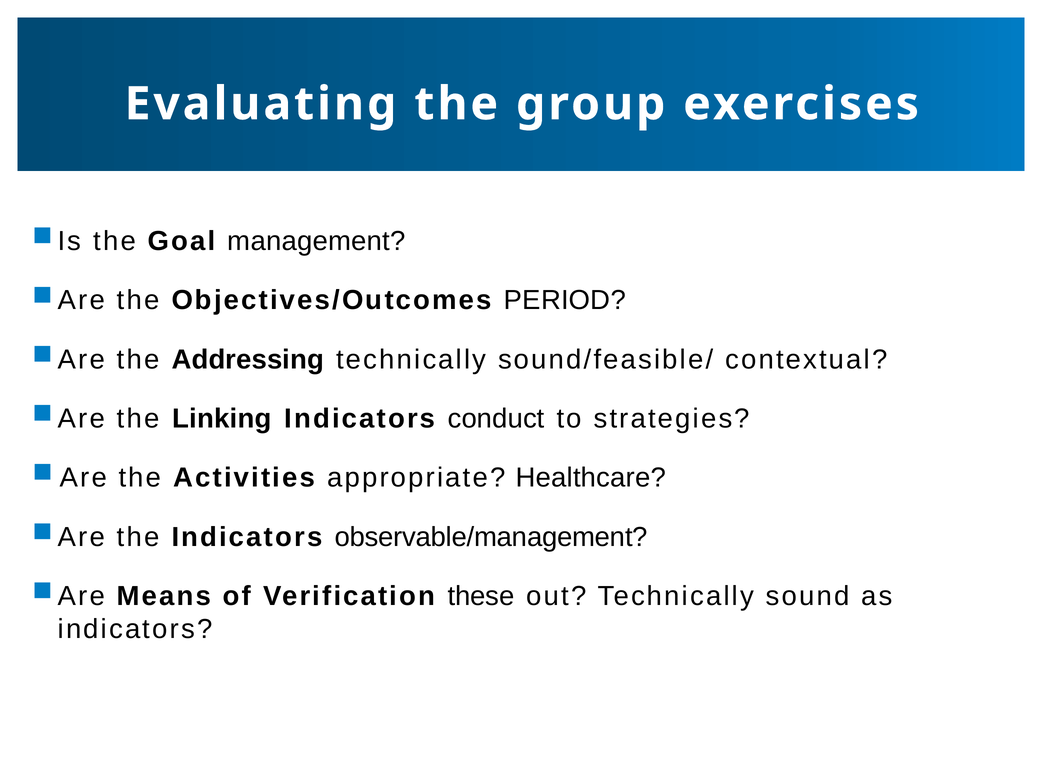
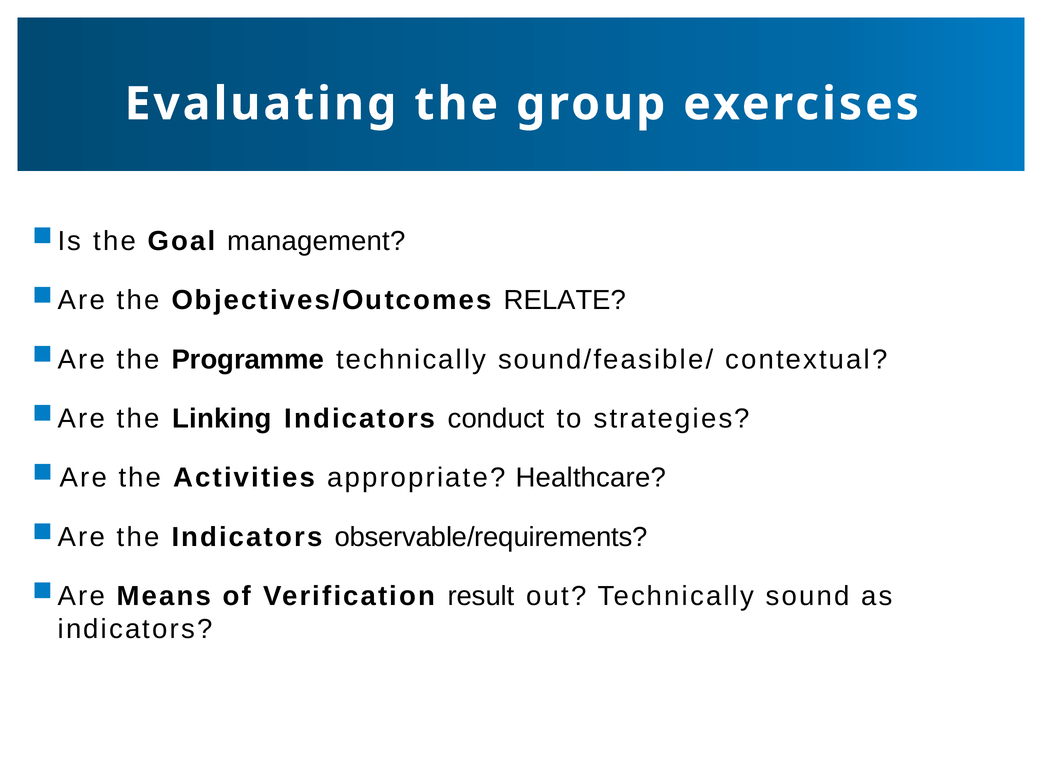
PERIOD: PERIOD -> RELATE
Addressing: Addressing -> Programme
observable/management: observable/management -> observable/requirements
these: these -> result
